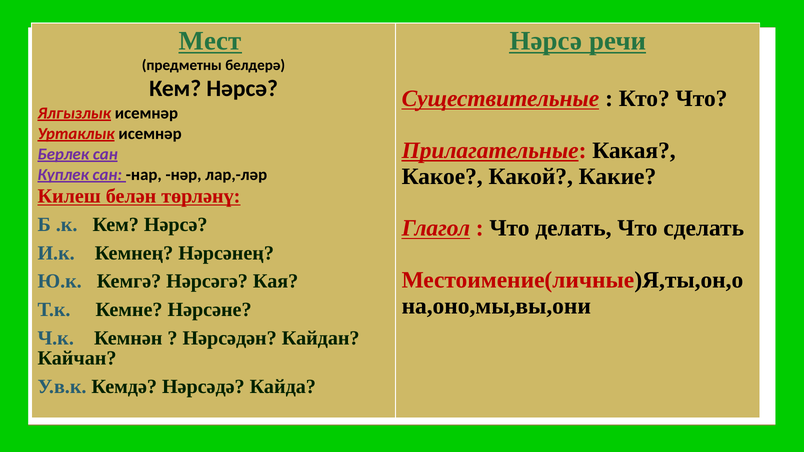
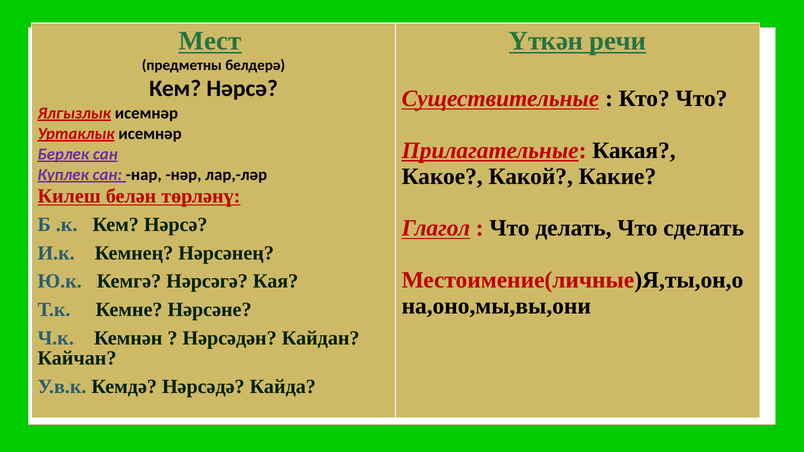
Нәрсә at (546, 41): Нәрсә -> Үткән
